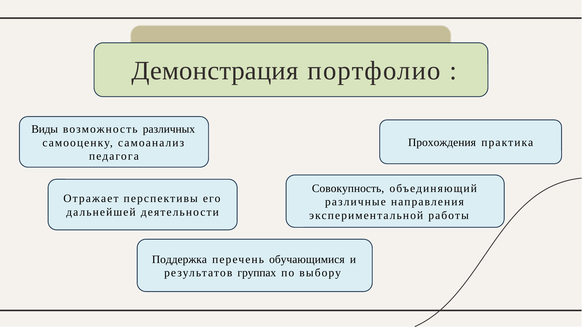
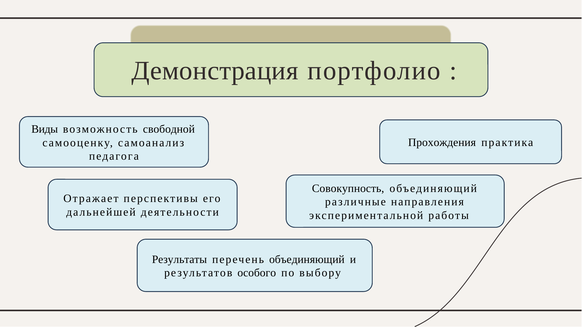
различных: различных -> свободной
Поддержка: Поддержка -> Результаты
перечень обучающимися: обучающимися -> объединяющий
группах: группах -> особого
